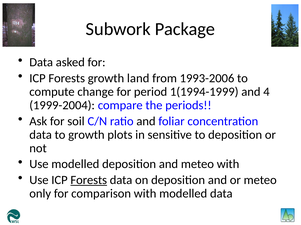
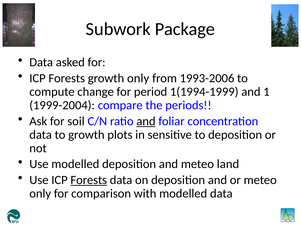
growth land: land -> only
4: 4 -> 1
and at (146, 122) underline: none -> present
meteo with: with -> land
